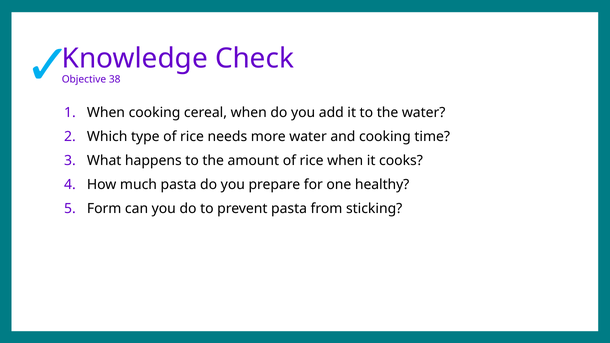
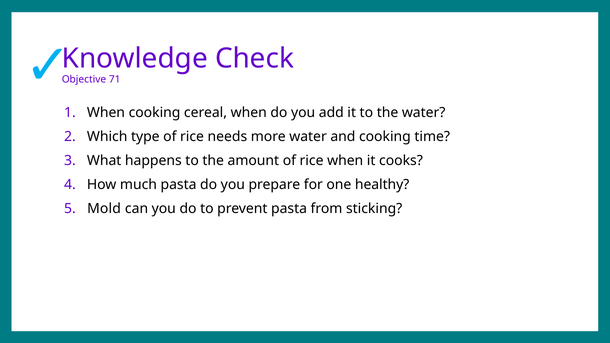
38: 38 -> 71
Form: Form -> Mold
